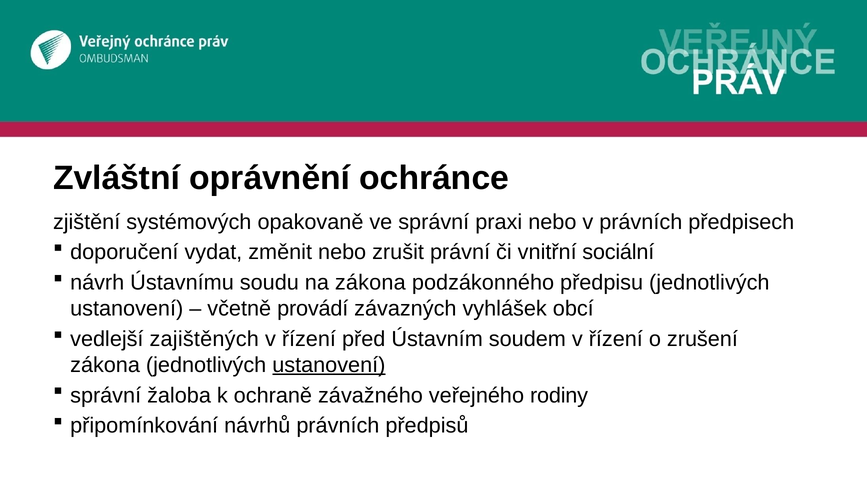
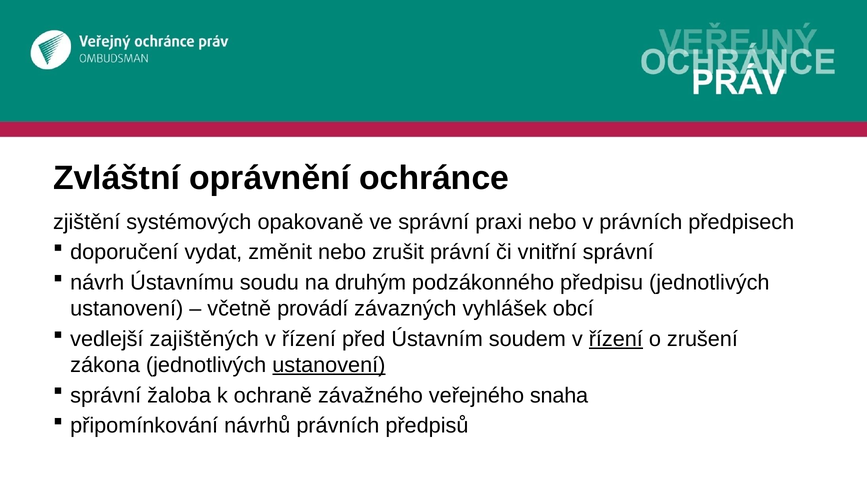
vnitřní sociální: sociální -> správní
na zákona: zákona -> druhým
řízení at (616, 339) underline: none -> present
rodiny: rodiny -> snaha
